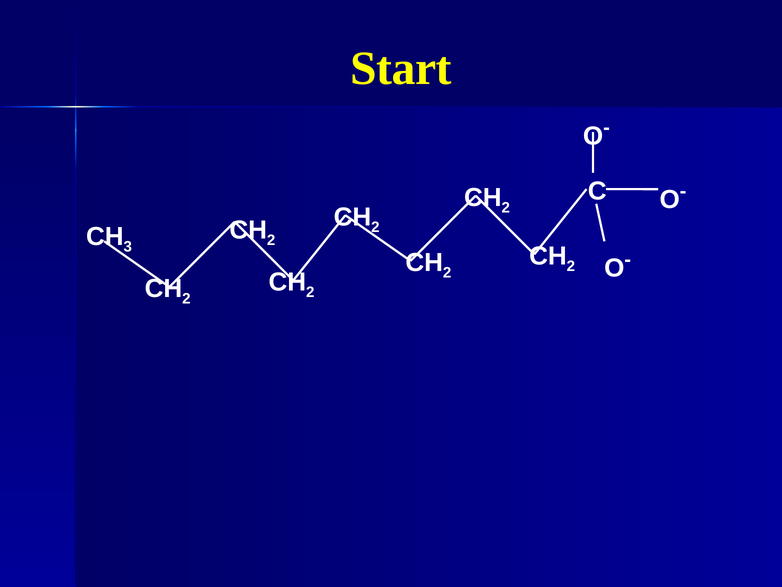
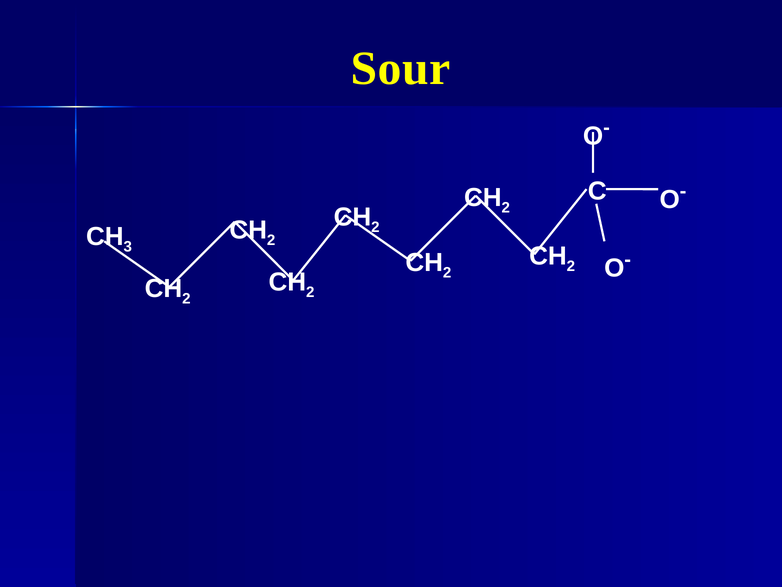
Start: Start -> Sour
